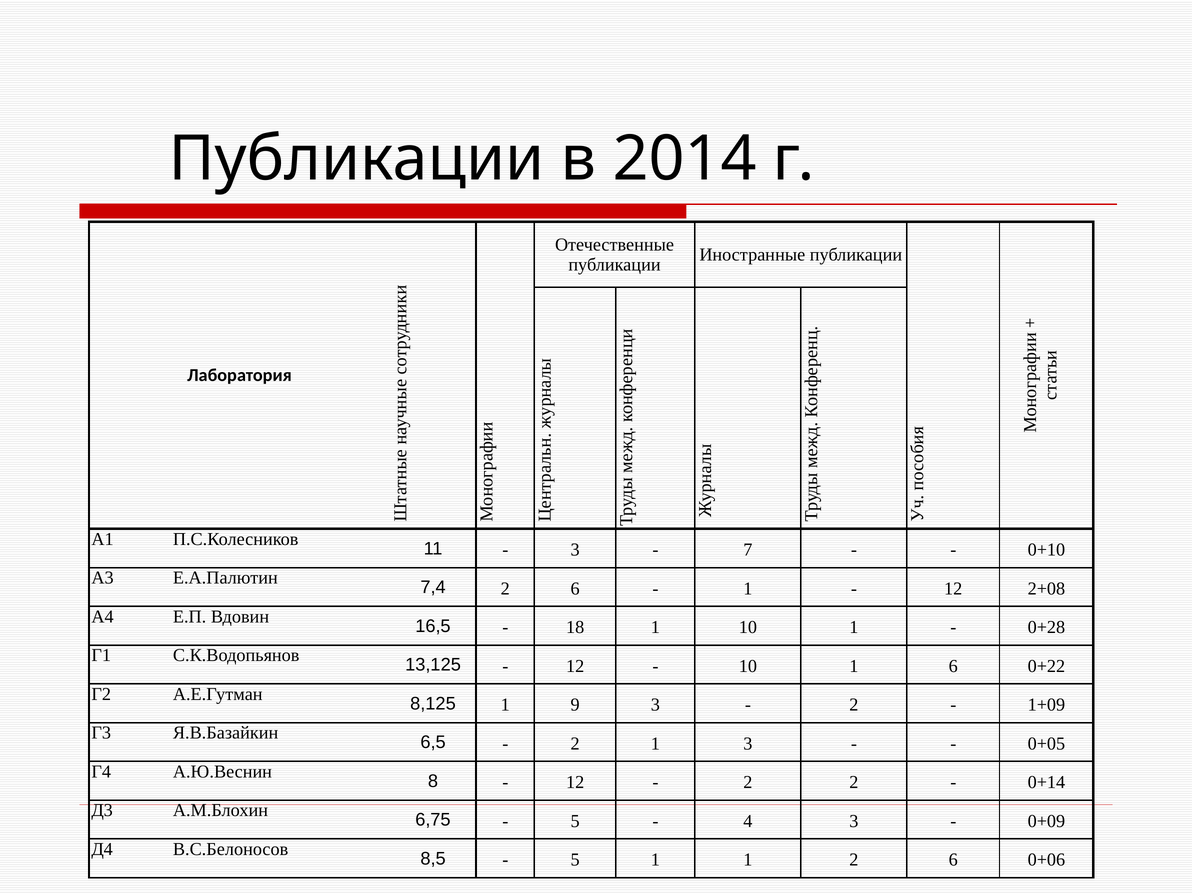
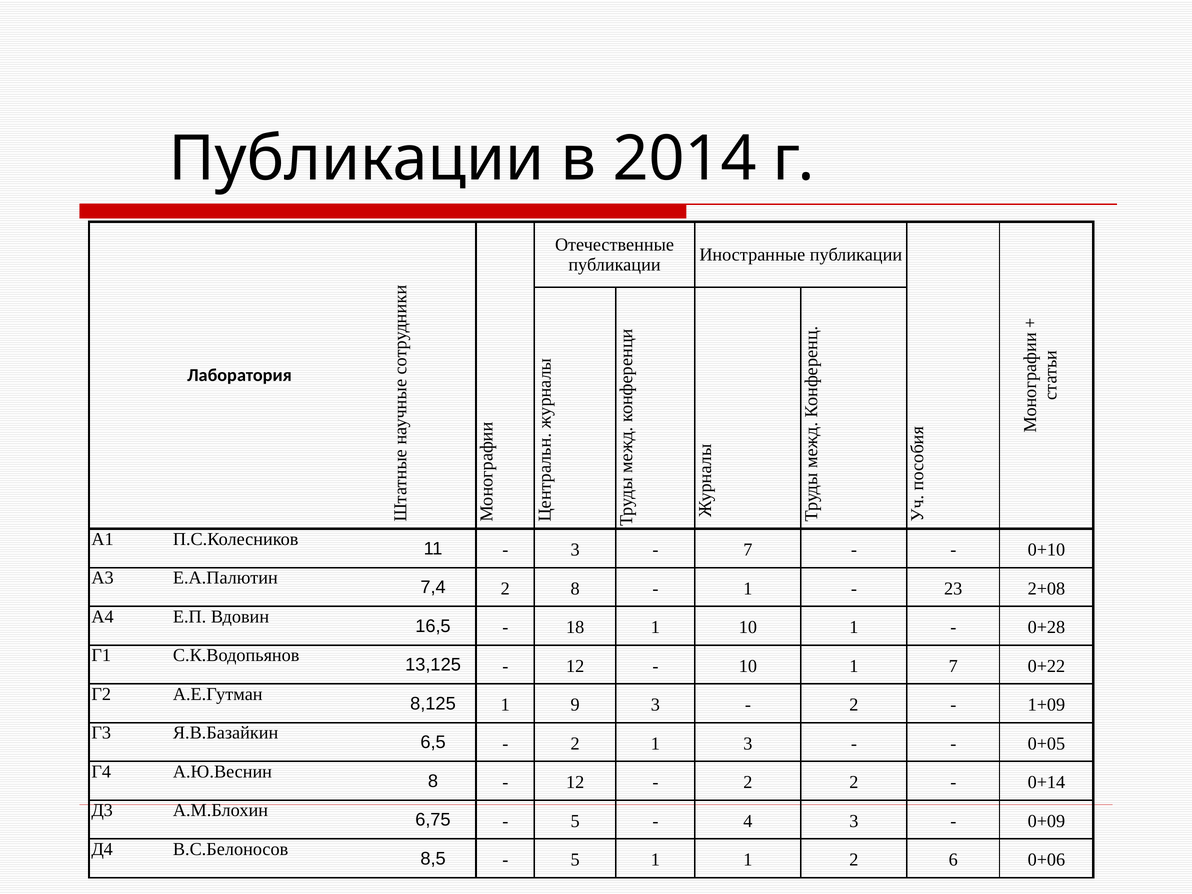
7,4 2 6: 6 -> 8
12 at (953, 589): 12 -> 23
1 6: 6 -> 7
